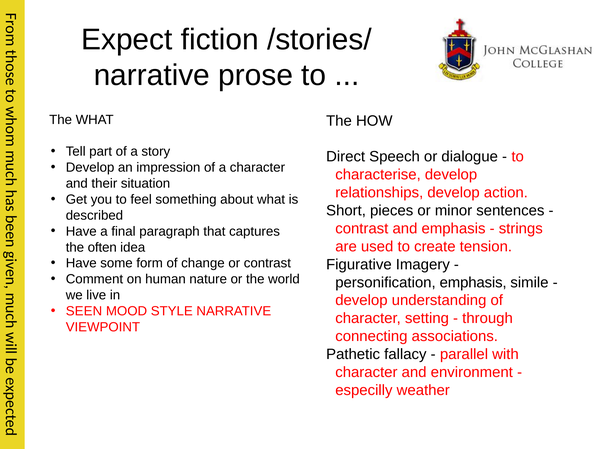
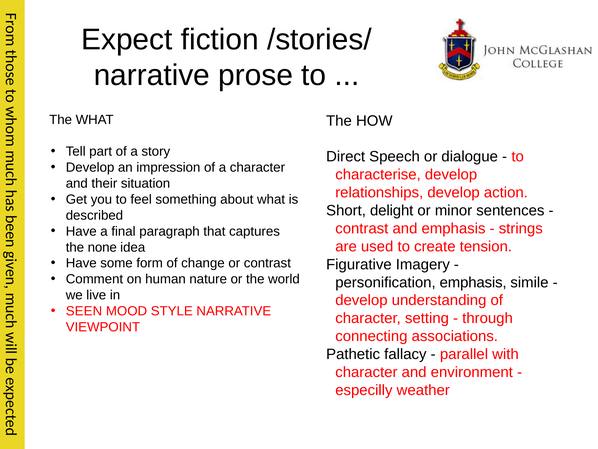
pieces: pieces -> delight
often: often -> none
